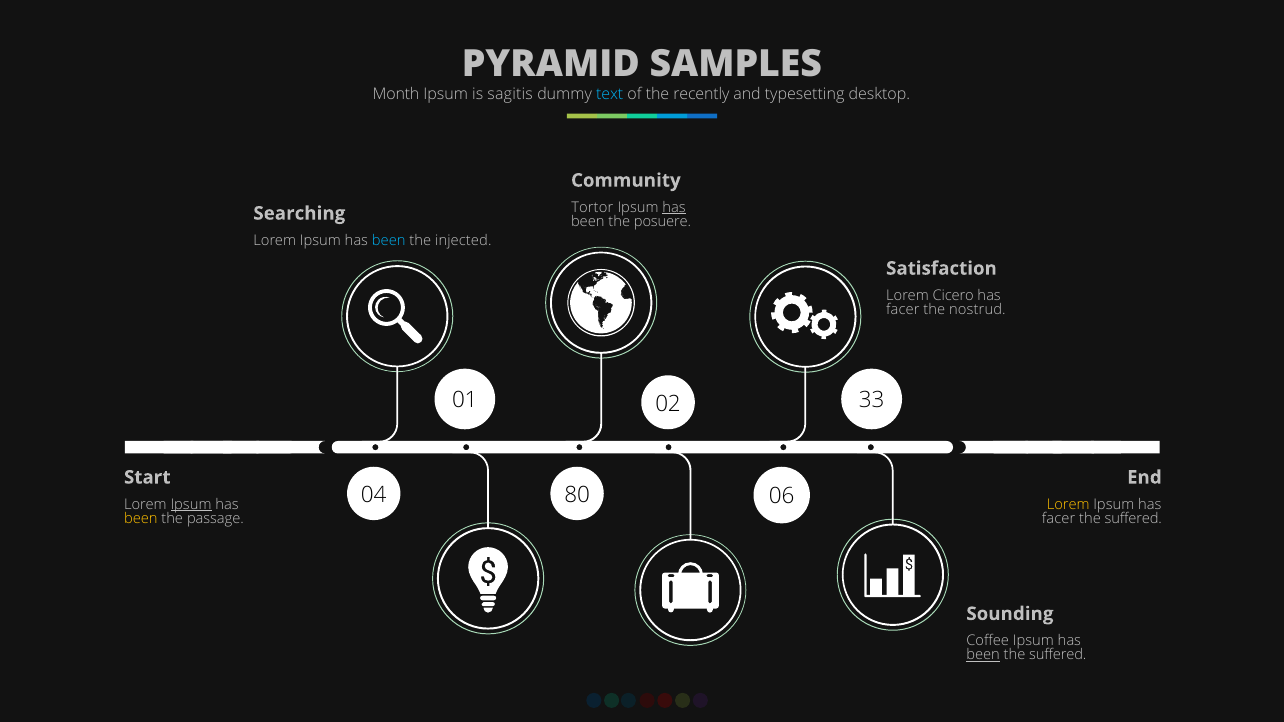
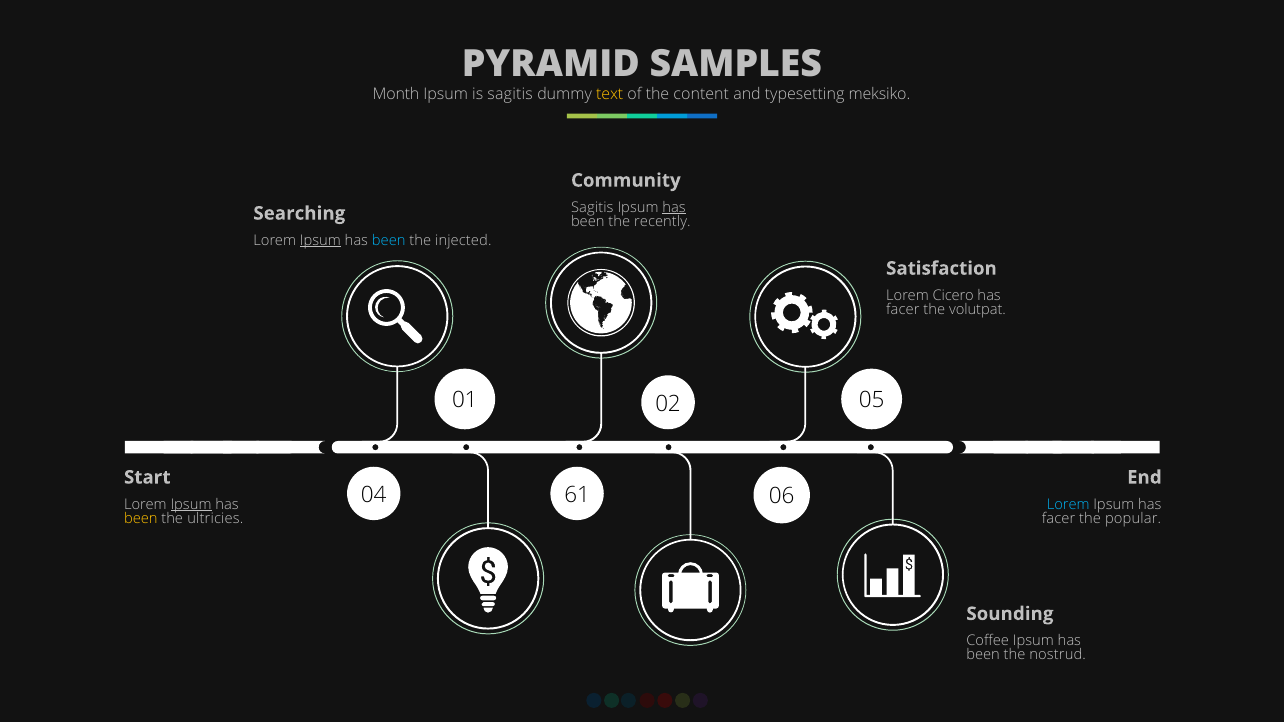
text colour: light blue -> yellow
recently: recently -> content
desktop: desktop -> meksiko
Tortor at (592, 208): Tortor -> Sagitis
posuere: posuere -> recently
Ipsum at (320, 241) underline: none -> present
nostrud: nostrud -> volutpat
33: 33 -> 05
80: 80 -> 61
Lorem at (1068, 505) colour: yellow -> light blue
passage: passage -> ultricies
suffered at (1133, 519): suffered -> popular
been at (983, 655) underline: present -> none
suffered at (1058, 655): suffered -> nostrud
